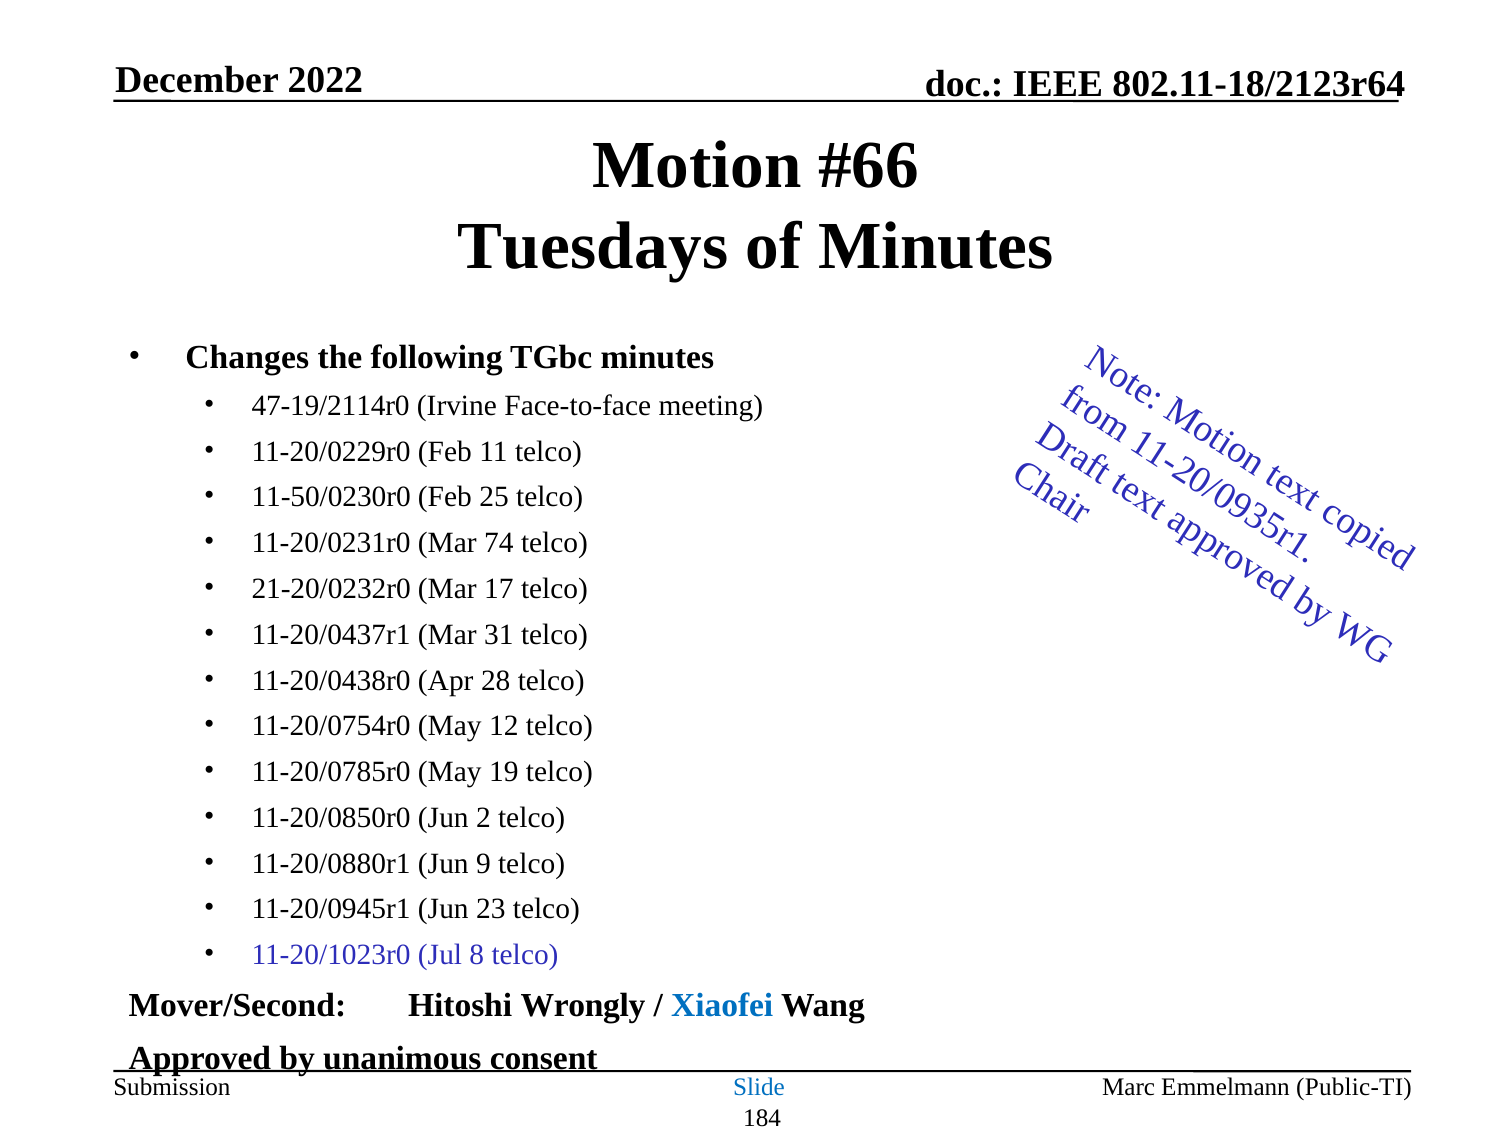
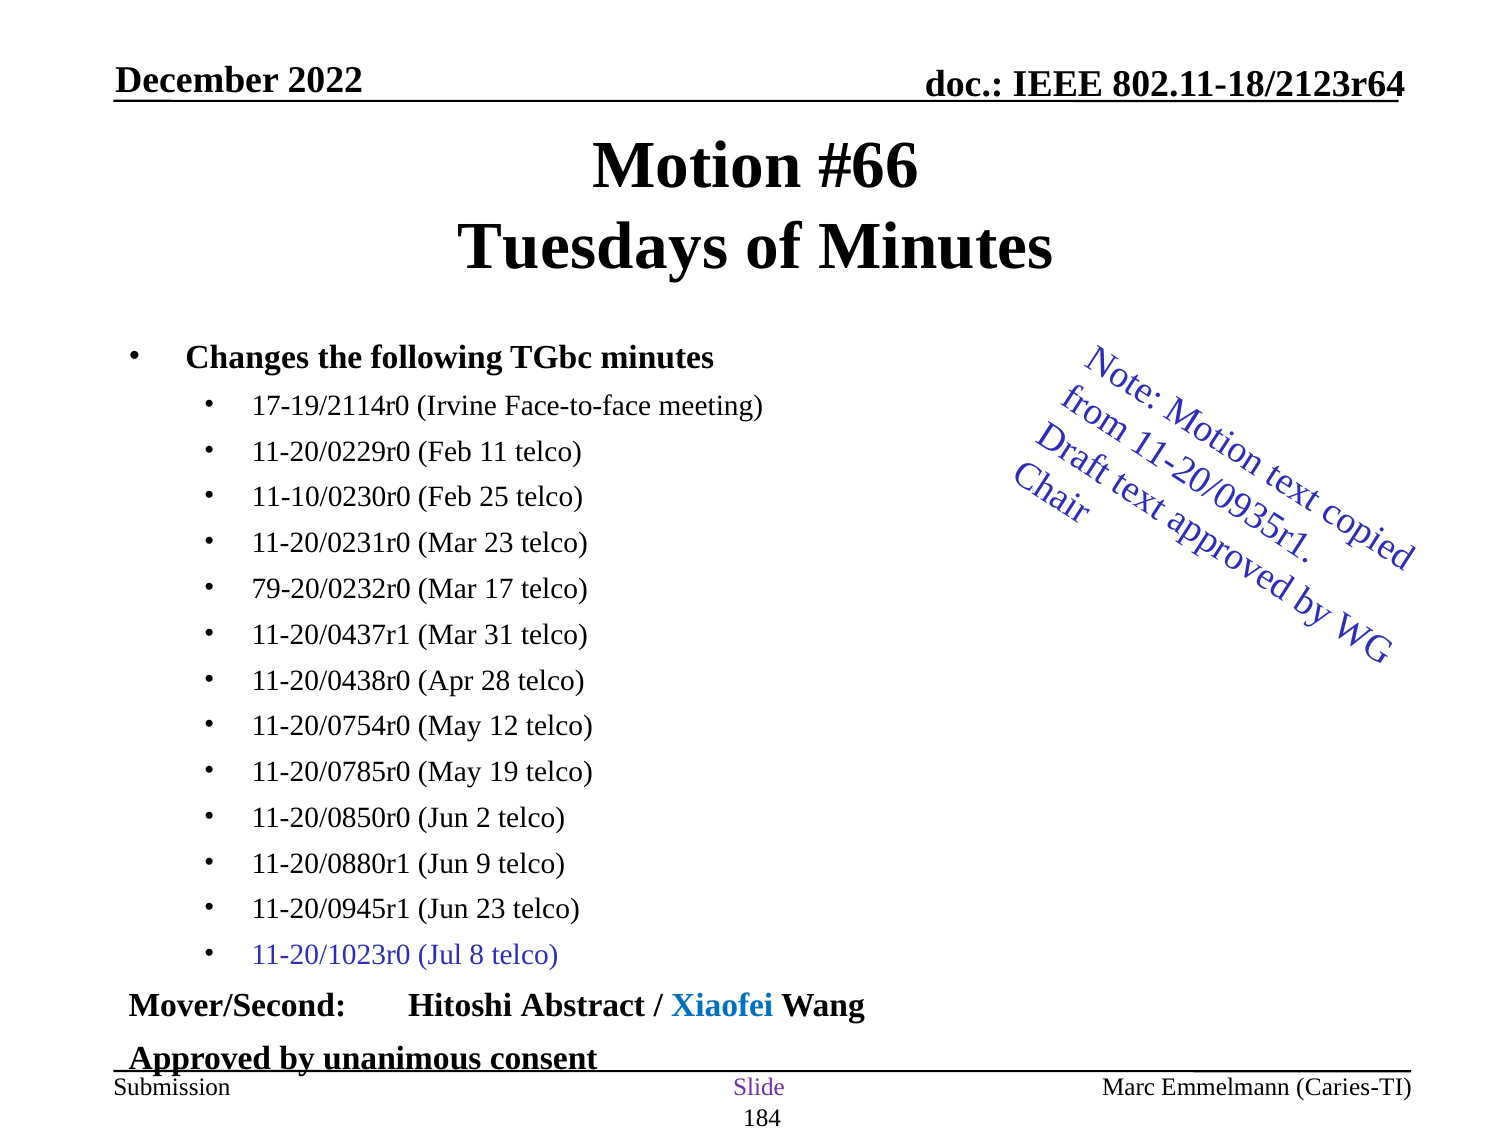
47-19/2114r0: 47-19/2114r0 -> 17-19/2114r0
11-50/0230r0: 11-50/0230r0 -> 11-10/0230r0
Mar 74: 74 -> 23
21-20/0232r0: 21-20/0232r0 -> 79-20/0232r0
Wrongly: Wrongly -> Abstract
Slide colour: blue -> purple
Public-TI: Public-TI -> Caries-TI
